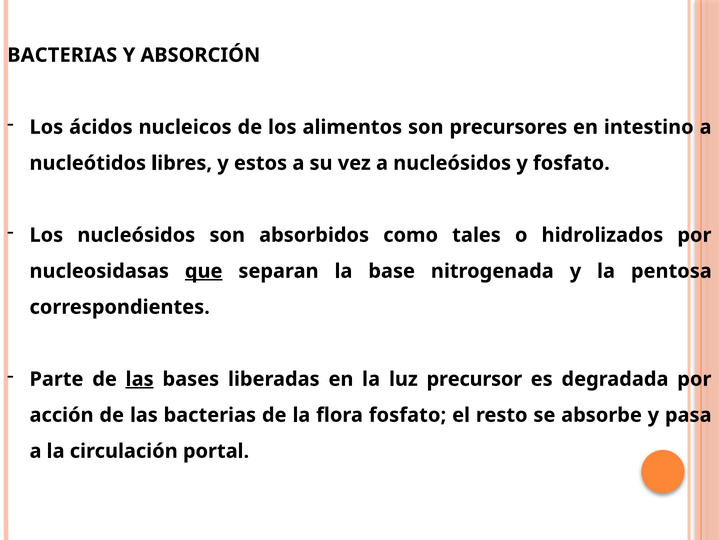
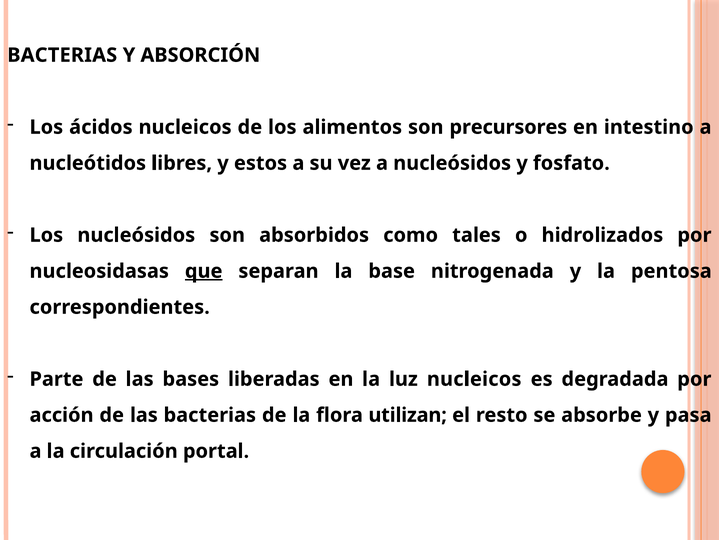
las at (140, 379) underline: present -> none
luz precursor: precursor -> nucleicos
flora fosfato: fosfato -> utilizan
